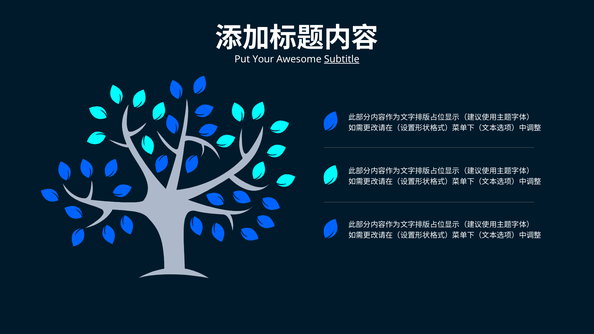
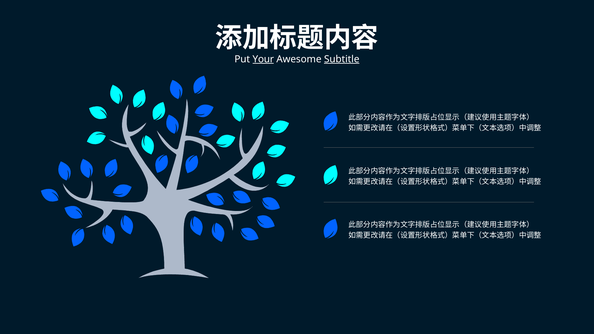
Your underline: none -> present
